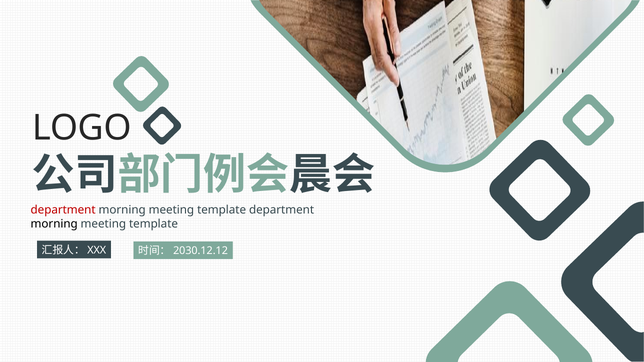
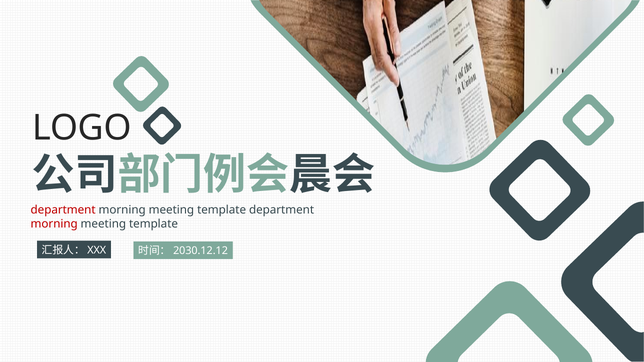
morning at (54, 224) colour: black -> red
